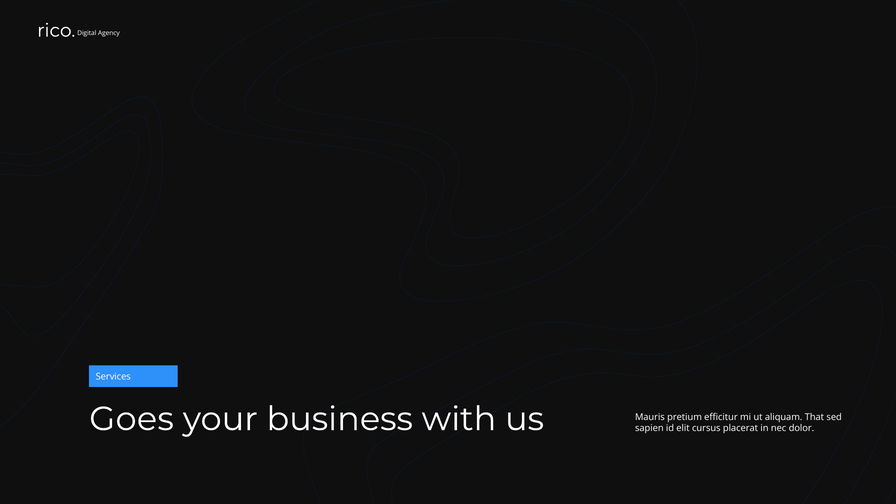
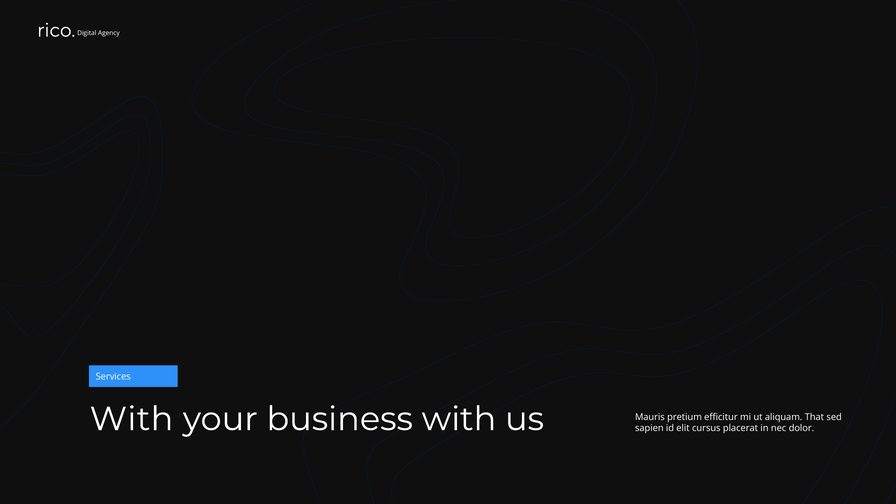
Goes at (132, 419): Goes -> With
